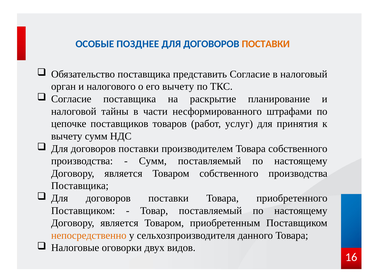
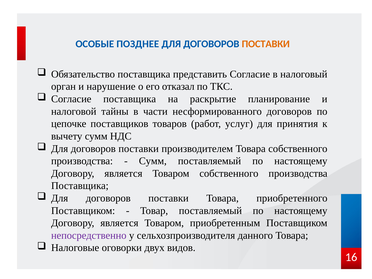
налогового: налогового -> нарушение
его вычету: вычету -> отказал
несформированного штрафами: штрафами -> договоров
непосредственно colour: orange -> purple
